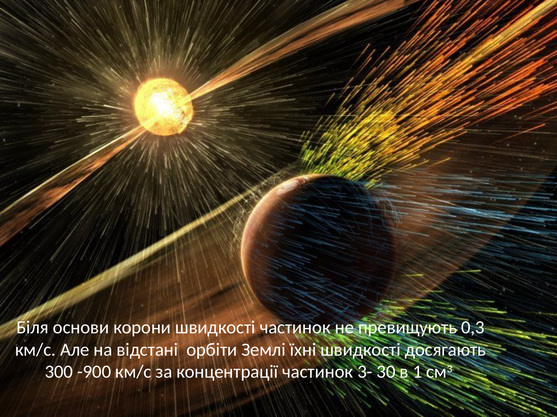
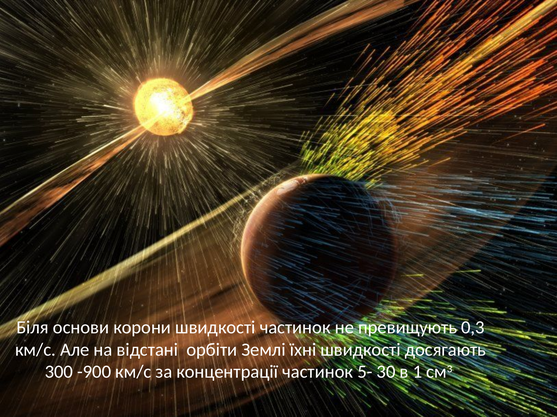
3-: 3- -> 5-
